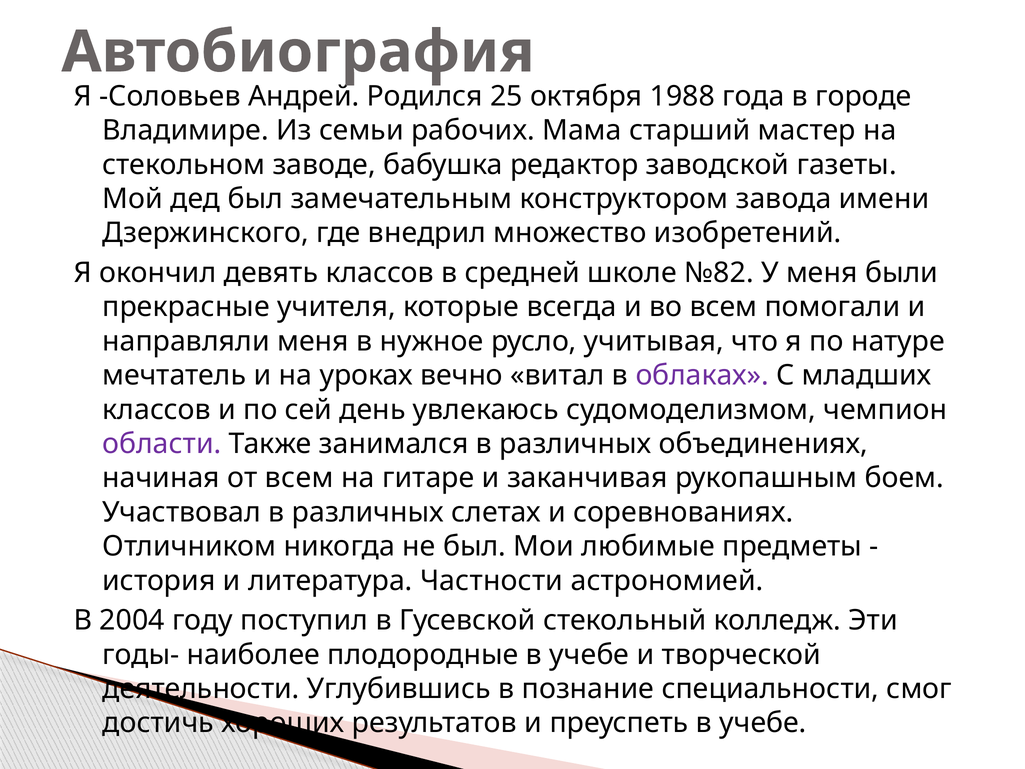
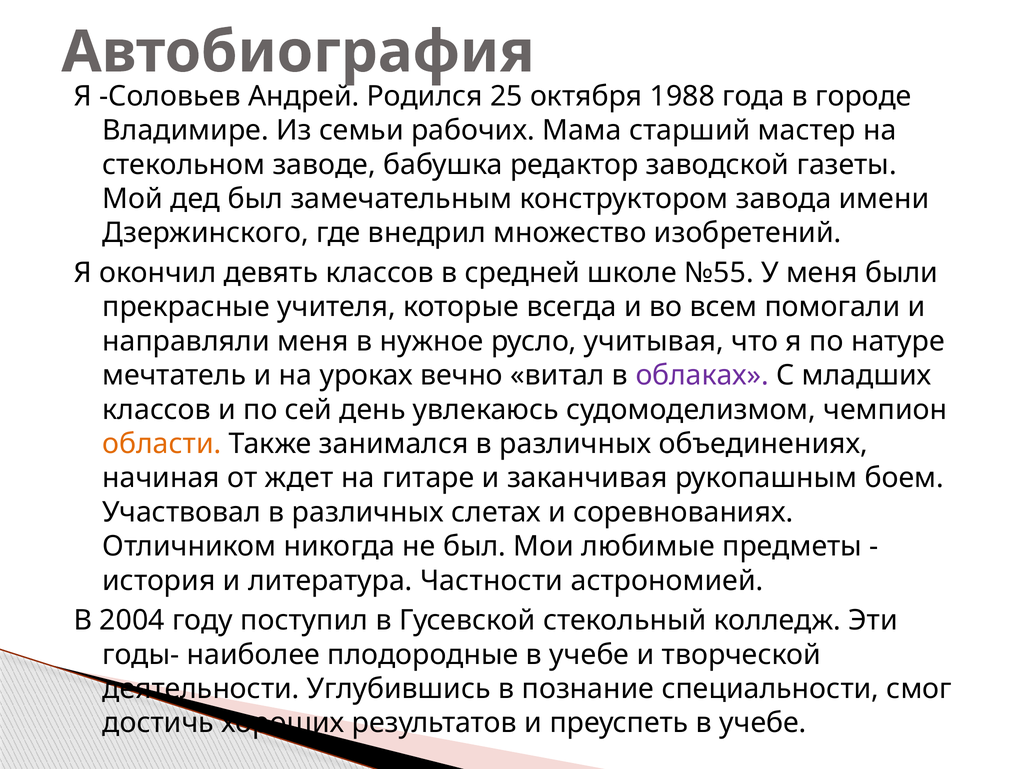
№82: №82 -> №55
области colour: purple -> orange
от всем: всем -> ждет
